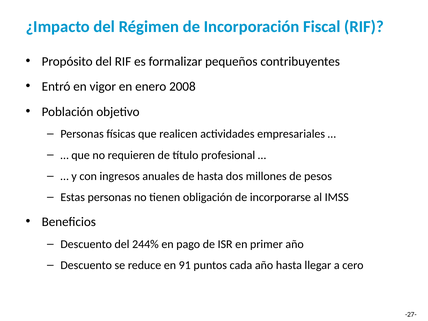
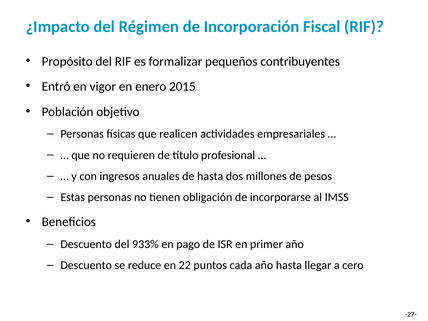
2008: 2008 -> 2015
244%: 244% -> 933%
91: 91 -> 22
